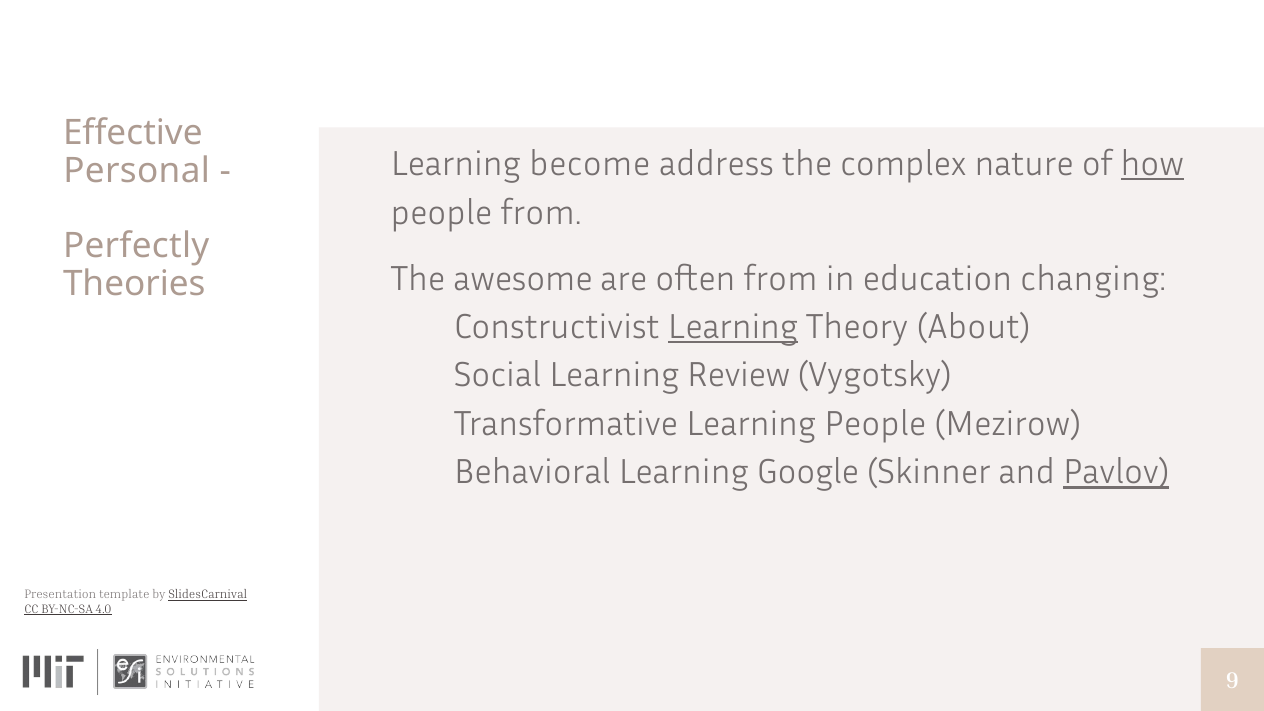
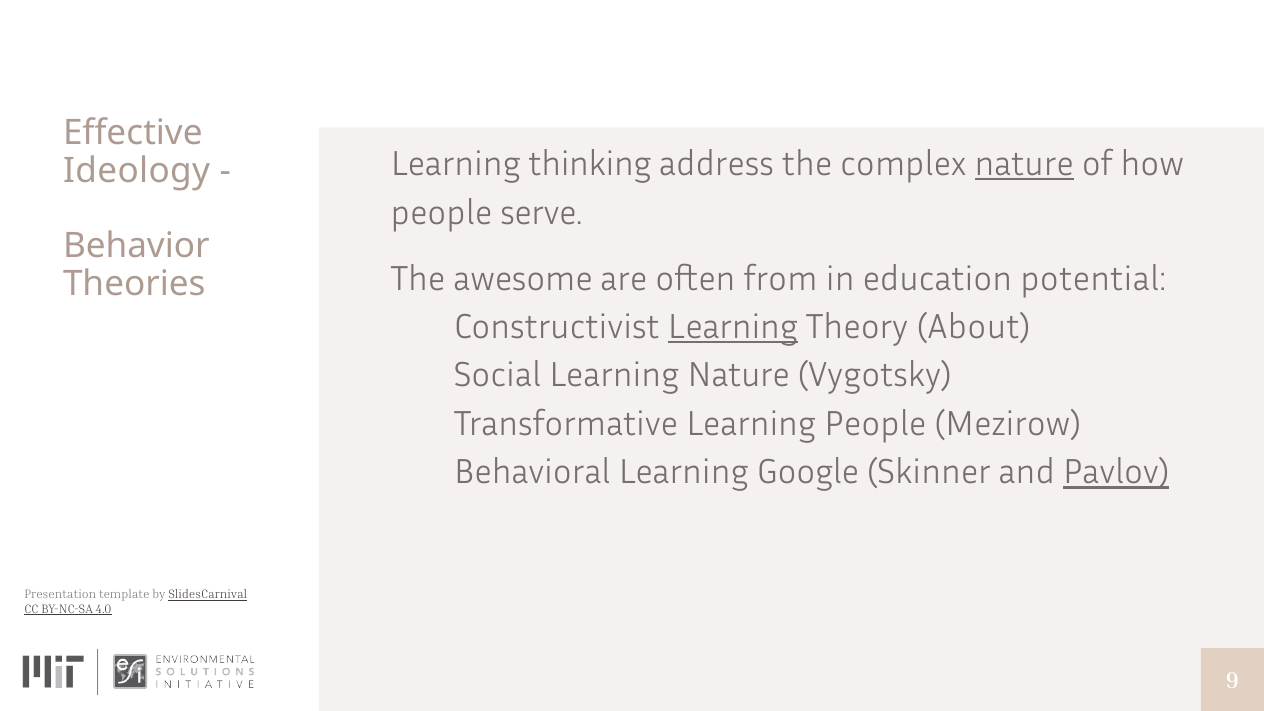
become: become -> thinking
nature at (1024, 164) underline: none -> present
how underline: present -> none
Personal: Personal -> Ideology
people from: from -> serve
Perfectly: Perfectly -> Behavior
changing: changing -> potential
Learning Review: Review -> Nature
